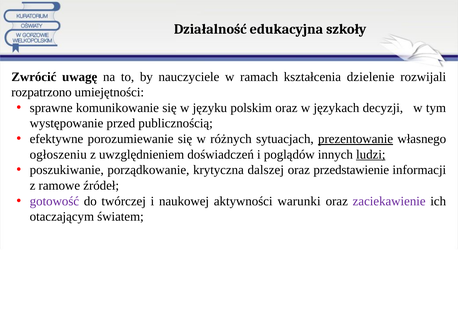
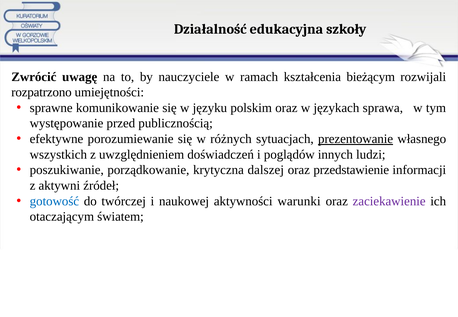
dzielenie: dzielenie -> bieżącym
decyzji: decyzji -> sprawa
ogłoszeniu: ogłoszeniu -> wszystkich
ludzi underline: present -> none
ramowe: ramowe -> aktywni
gotowość colour: purple -> blue
